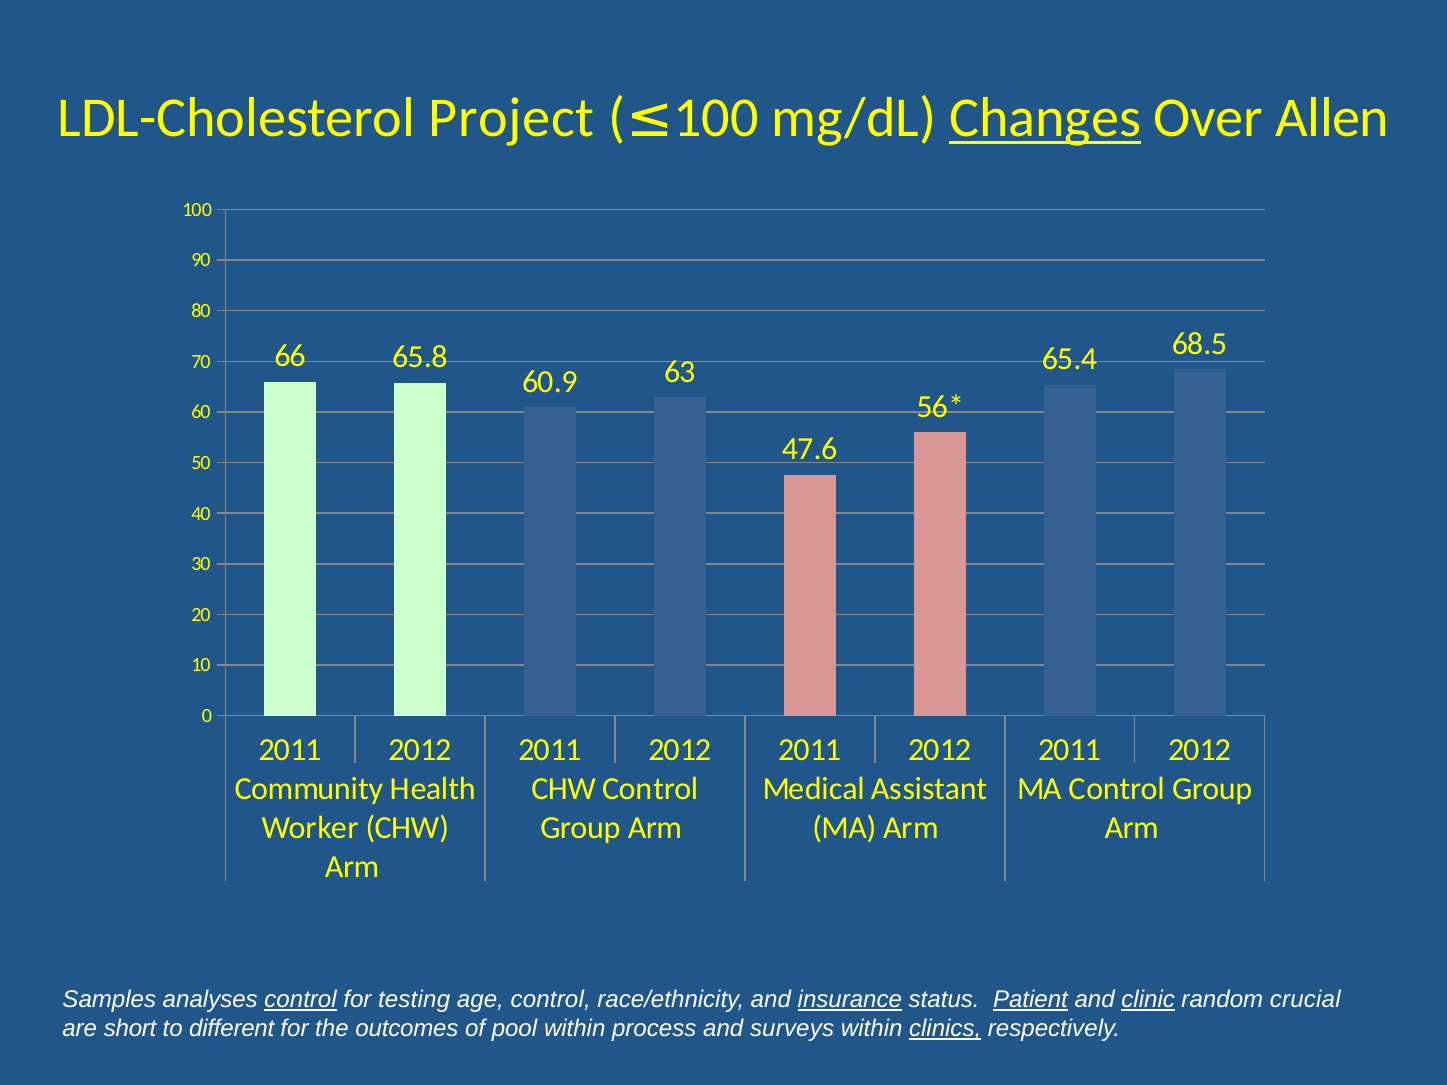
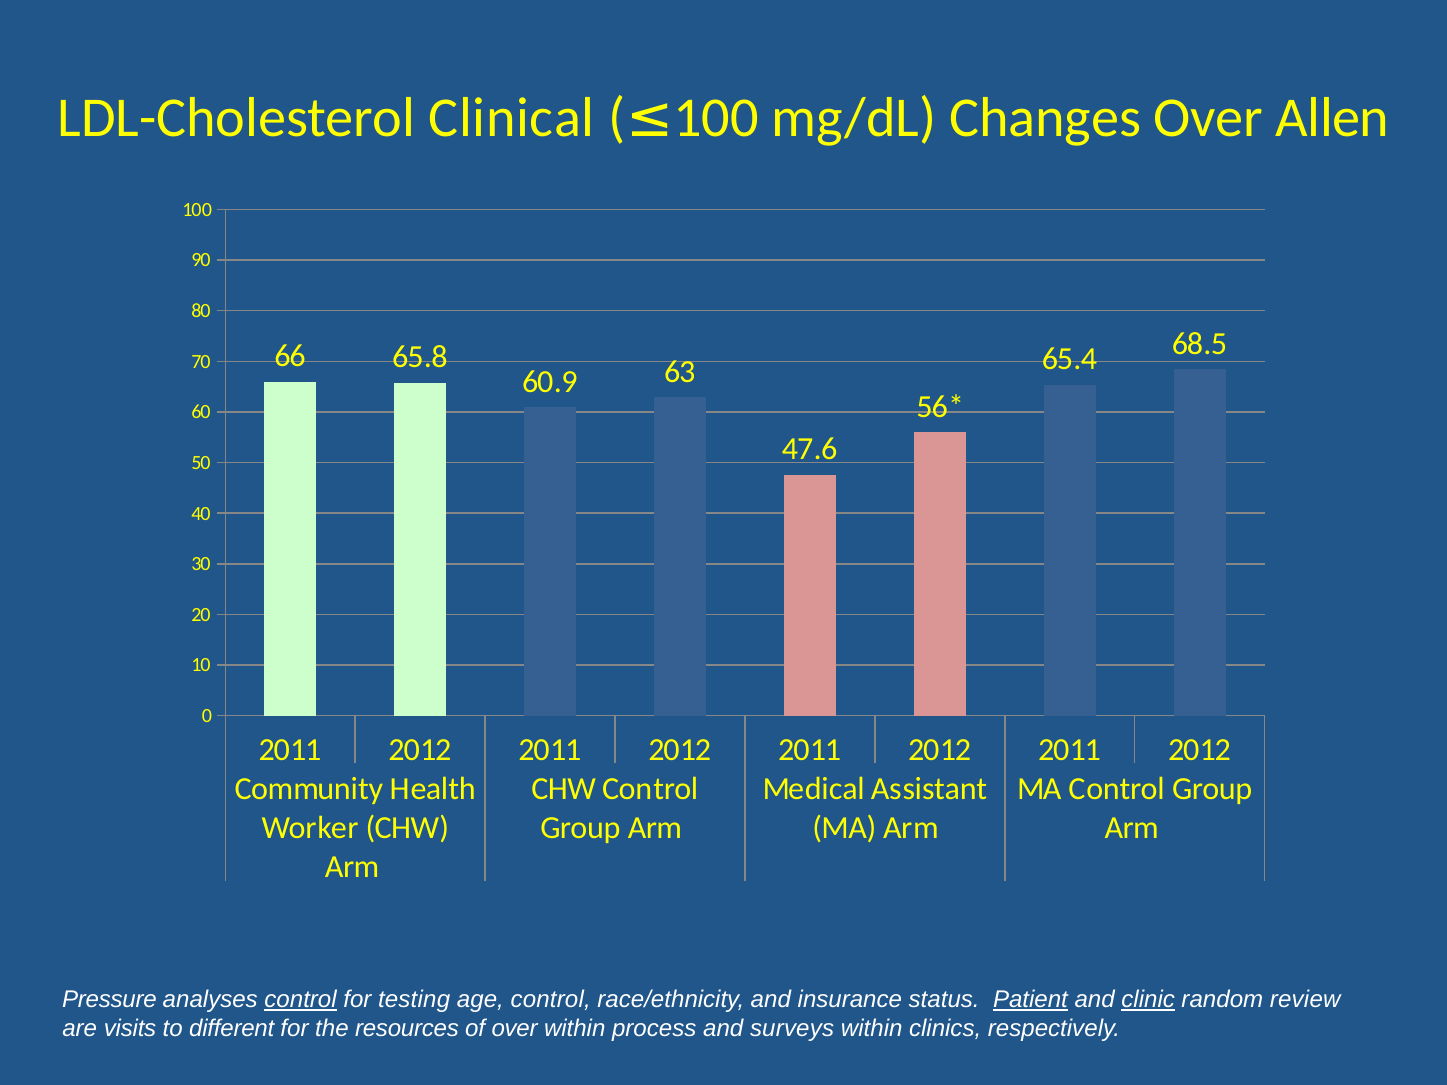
Project: Project -> Clinical
Changes underline: present -> none
Samples: Samples -> Pressure
insurance underline: present -> none
crucial: crucial -> review
short: short -> visits
outcomes: outcomes -> resources
of pool: pool -> over
clinics underline: present -> none
